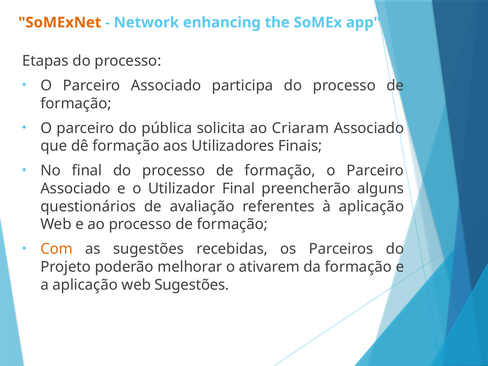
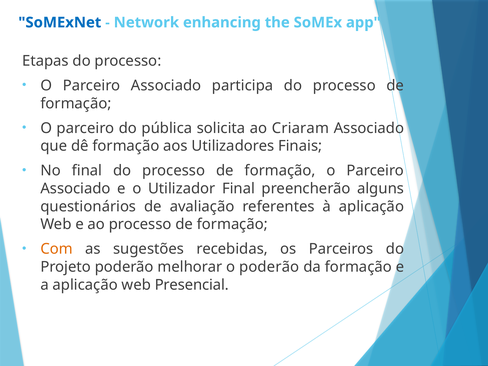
SoMExNet colour: orange -> blue
o ativarem: ativarem -> poderão
web Sugestões: Sugestões -> Presencial
